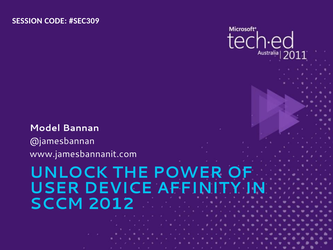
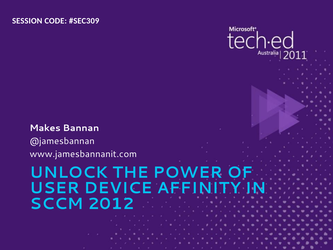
Model: Model -> Makes
